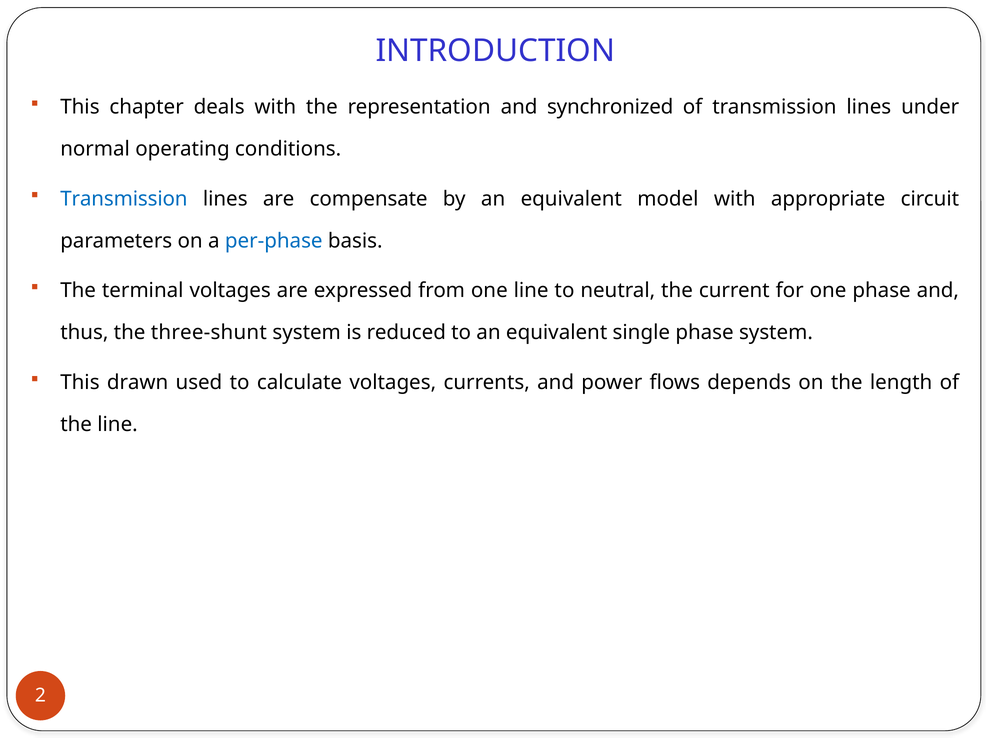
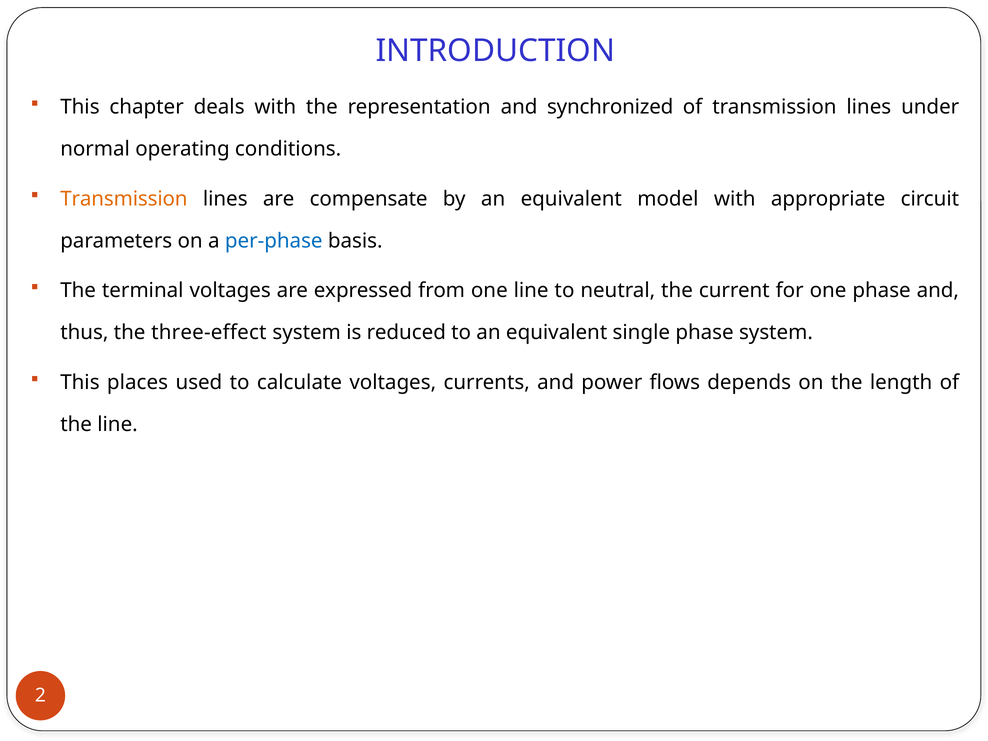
Transmission at (124, 199) colour: blue -> orange
three-shunt: three-shunt -> three-effect
drawn: drawn -> places
